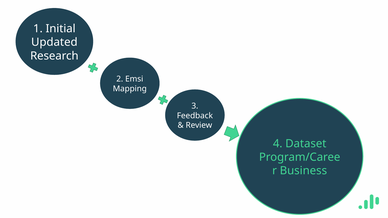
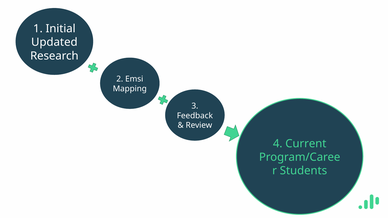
Dataset: Dataset -> Current
Business: Business -> Students
